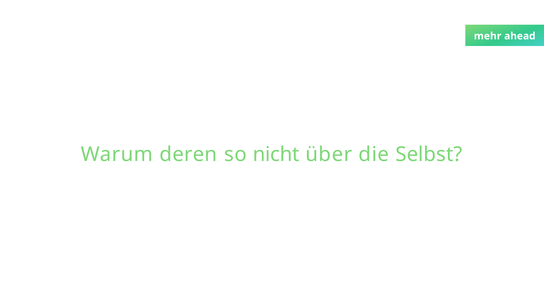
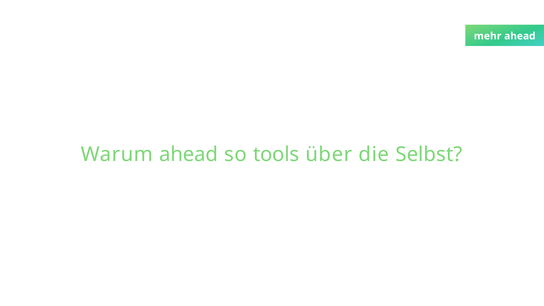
Warum deren: deren -> ahead
nicht: nicht -> tools
